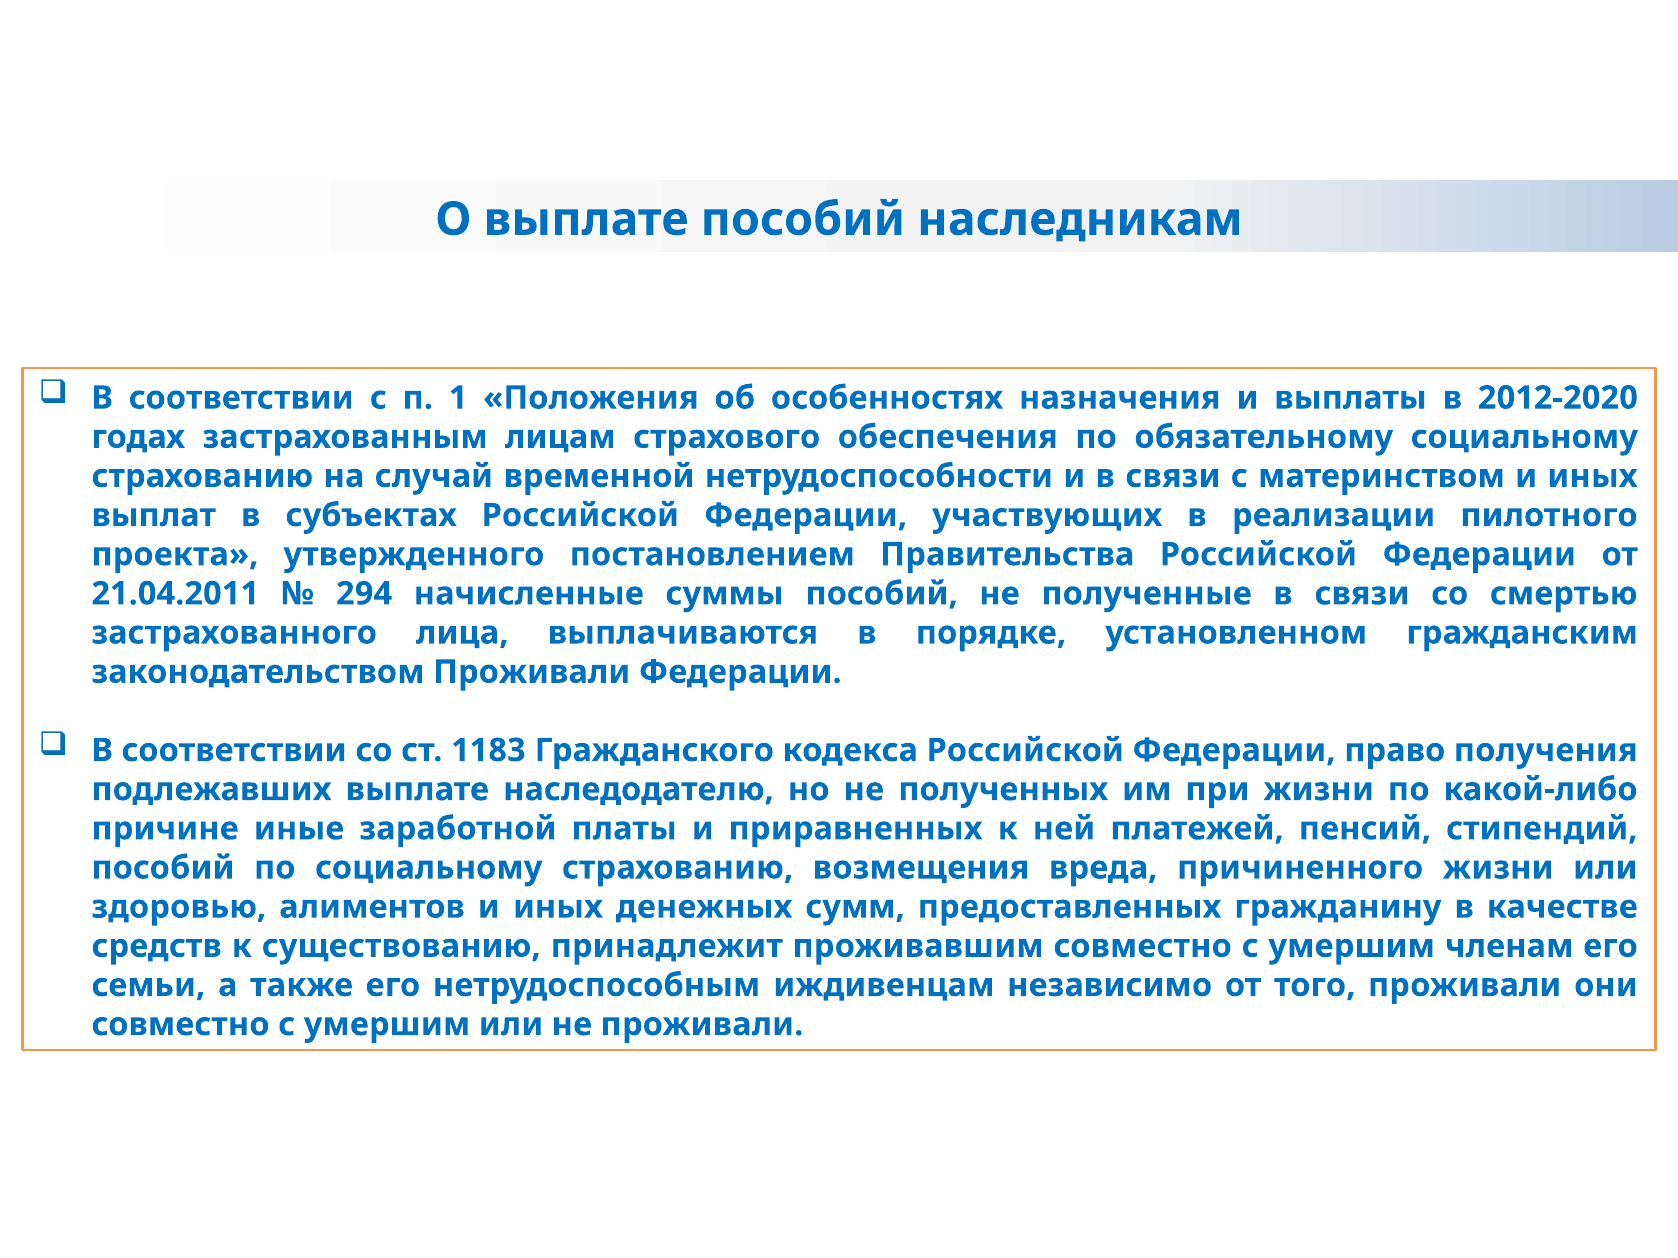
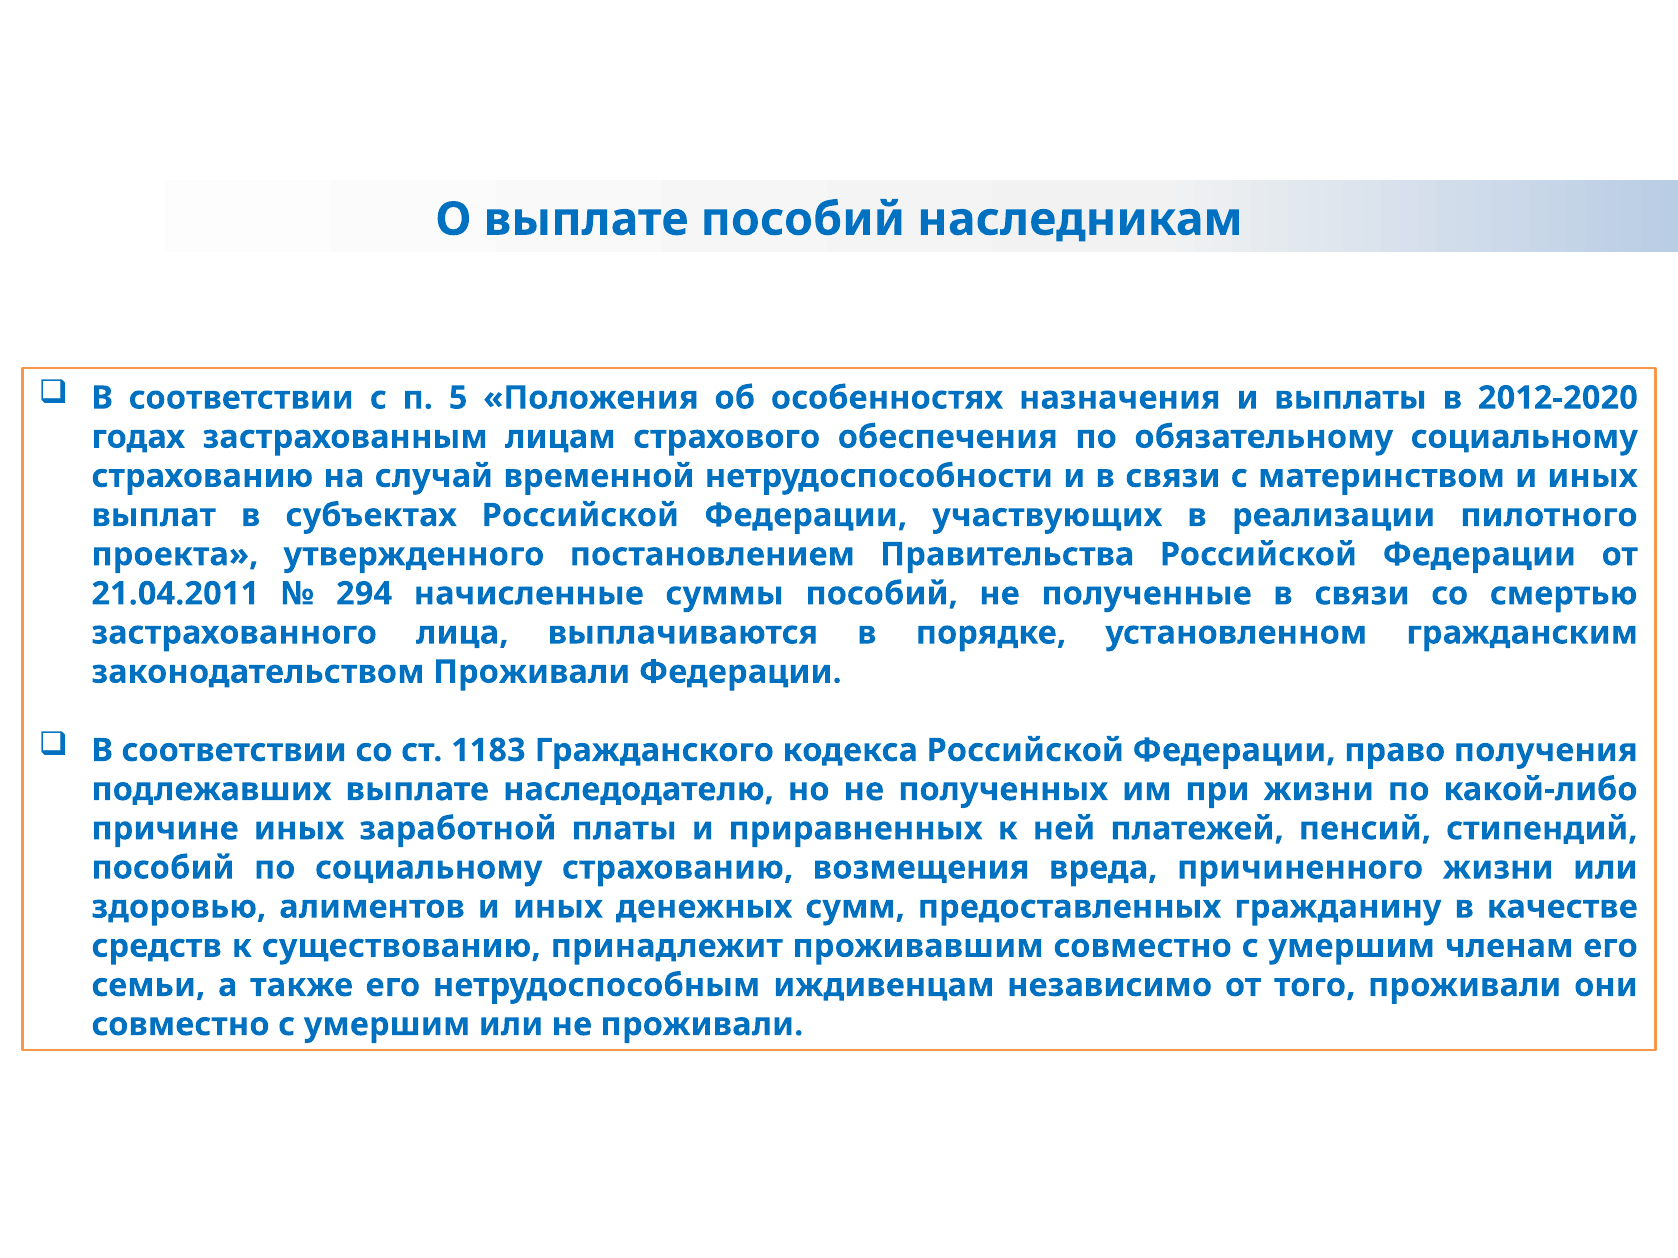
1: 1 -> 5
причине иные: иные -> иных
